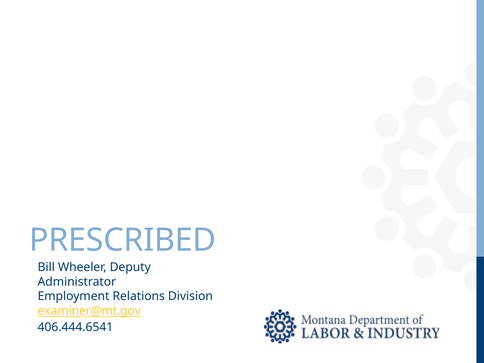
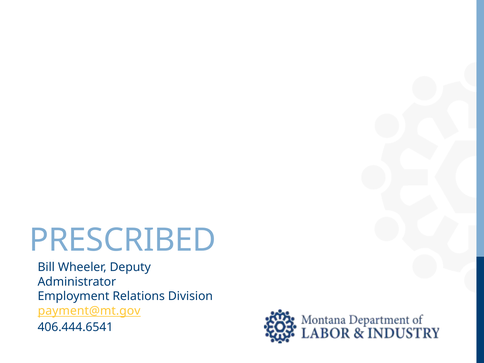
examiner@mt.gov: examiner@mt.gov -> payment@mt.gov
